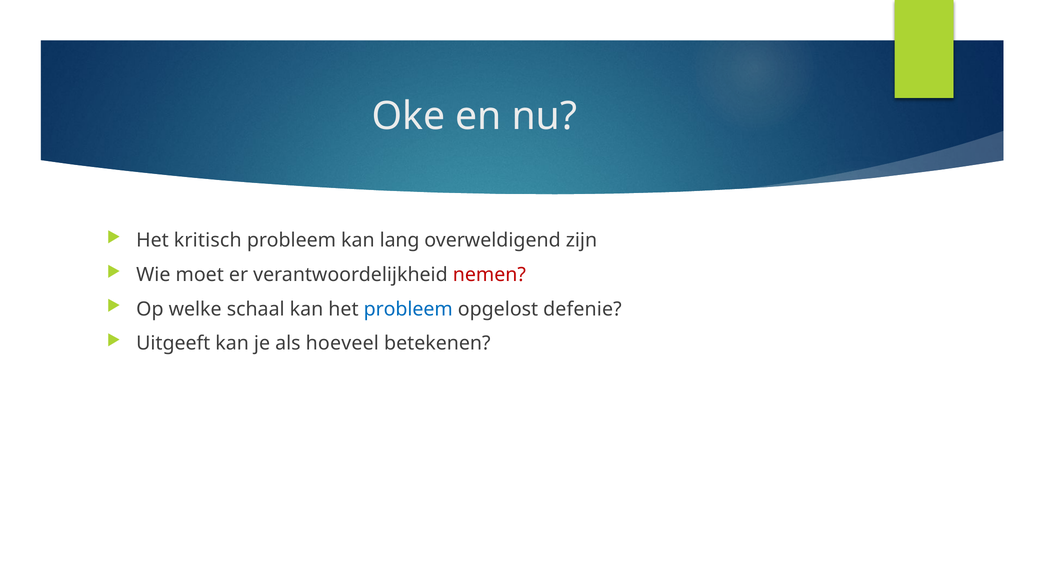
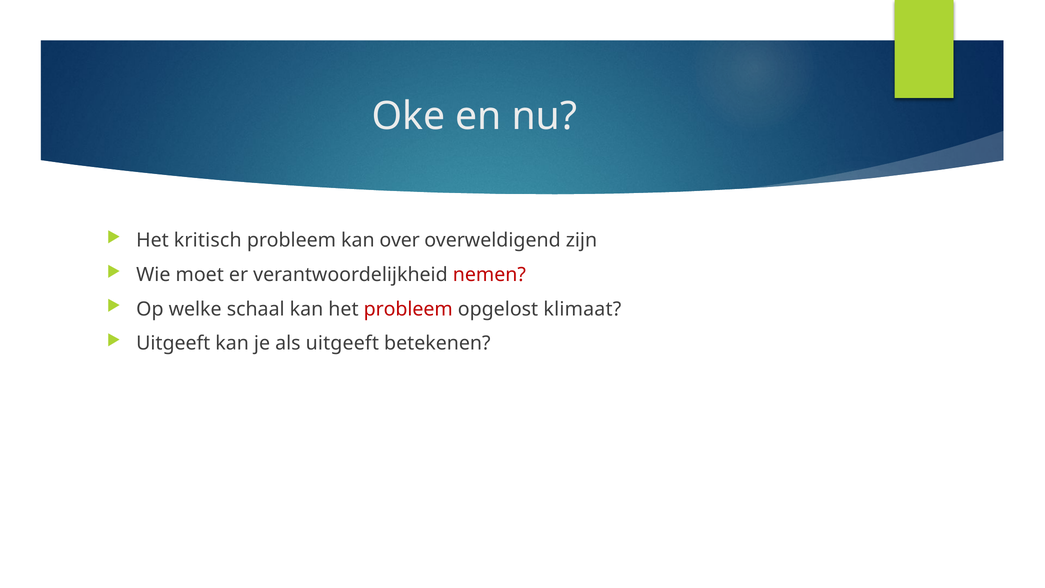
lang: lang -> over
probleem at (408, 309) colour: blue -> red
defenie: defenie -> klimaat
als hoeveel: hoeveel -> uitgeeft
